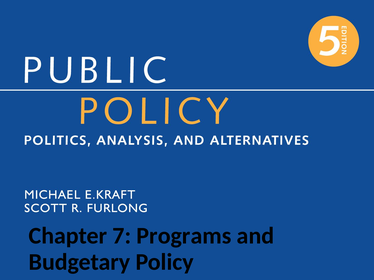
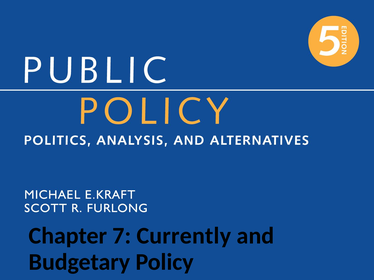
Programs: Programs -> Currently
